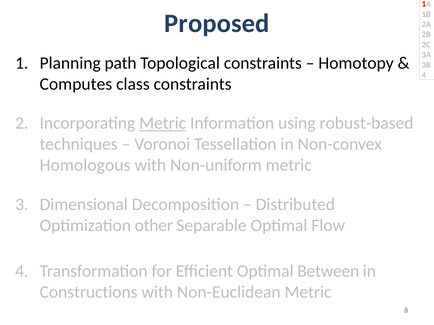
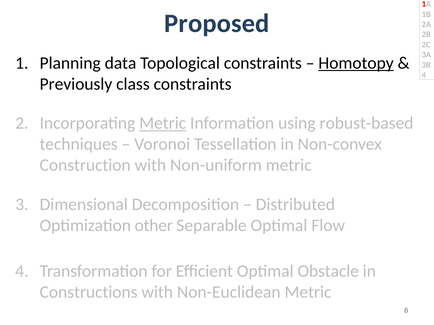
path: path -> data
Homotopy underline: none -> present
Computes: Computes -> Previously
Homologous: Homologous -> Construction
Between: Between -> Obstacle
